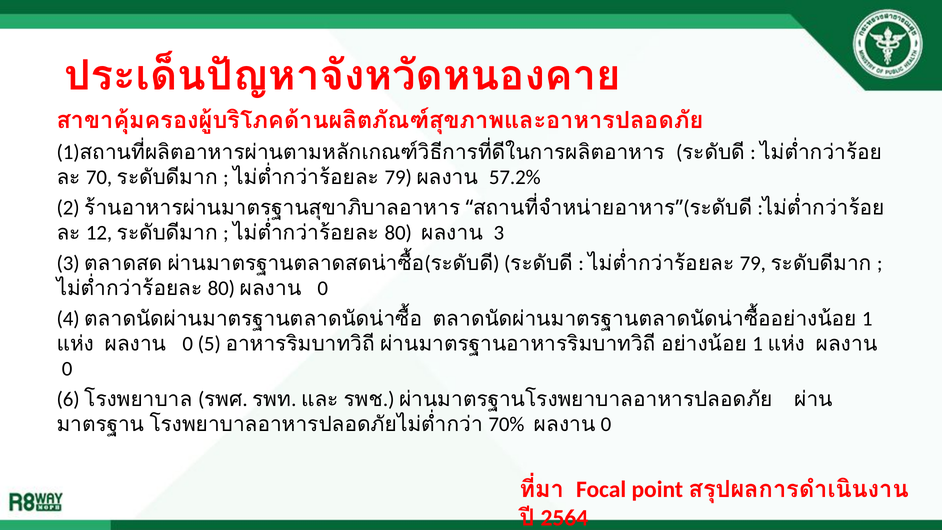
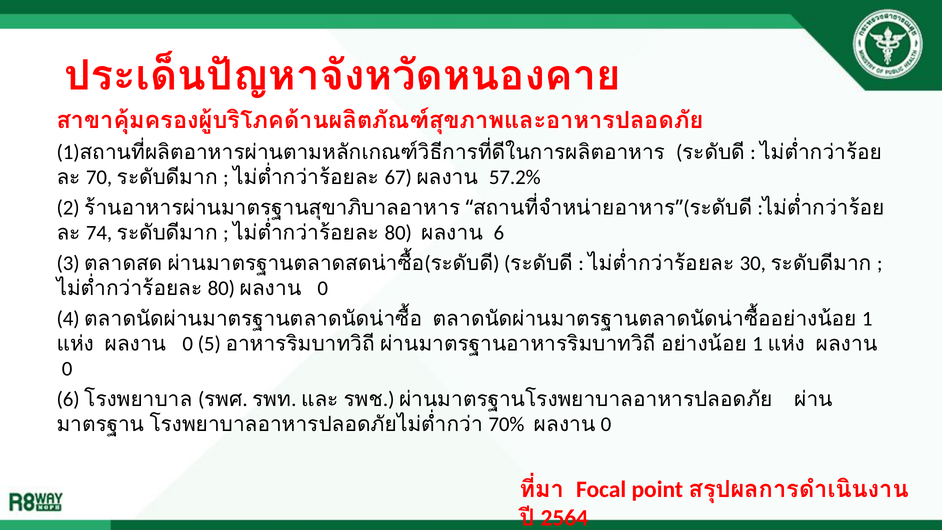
79 at (398, 177): 79 -> 67
12: 12 -> 74
3 at (499, 233): 3 -> 6
79 at (753, 263): 79 -> 30
